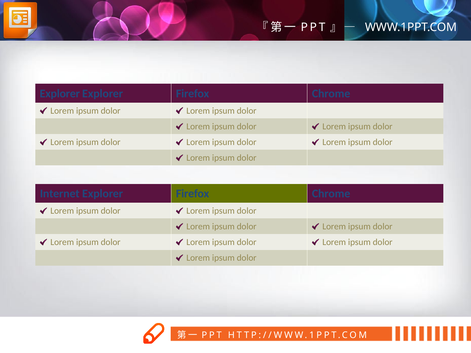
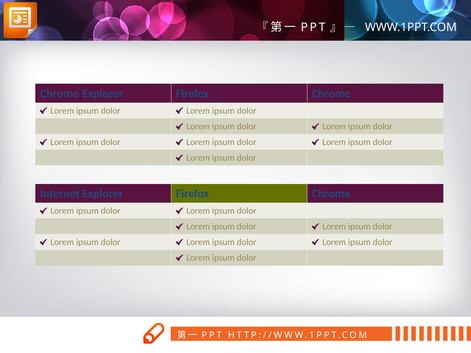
Explorer at (60, 94): Explorer -> Chrome
